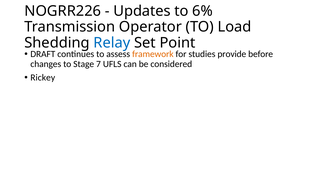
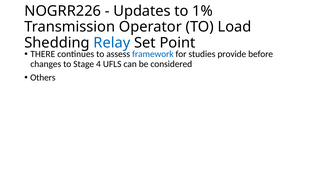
6%: 6% -> 1%
DRAFT: DRAFT -> THERE
framework colour: orange -> blue
7: 7 -> 4
Rickey: Rickey -> Others
